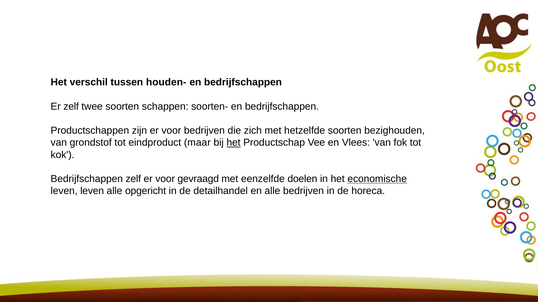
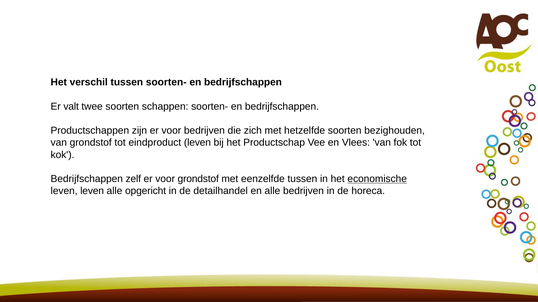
tussen houden-: houden- -> soorten-
Er zelf: zelf -> valt
eindproduct maar: maar -> leven
het at (234, 143) underline: present -> none
voor gevraagd: gevraagd -> grondstof
eenzelfde doelen: doelen -> tussen
